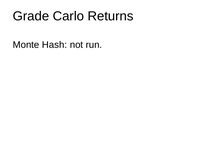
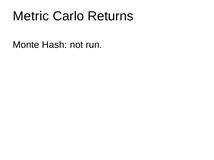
Grade: Grade -> Metric
